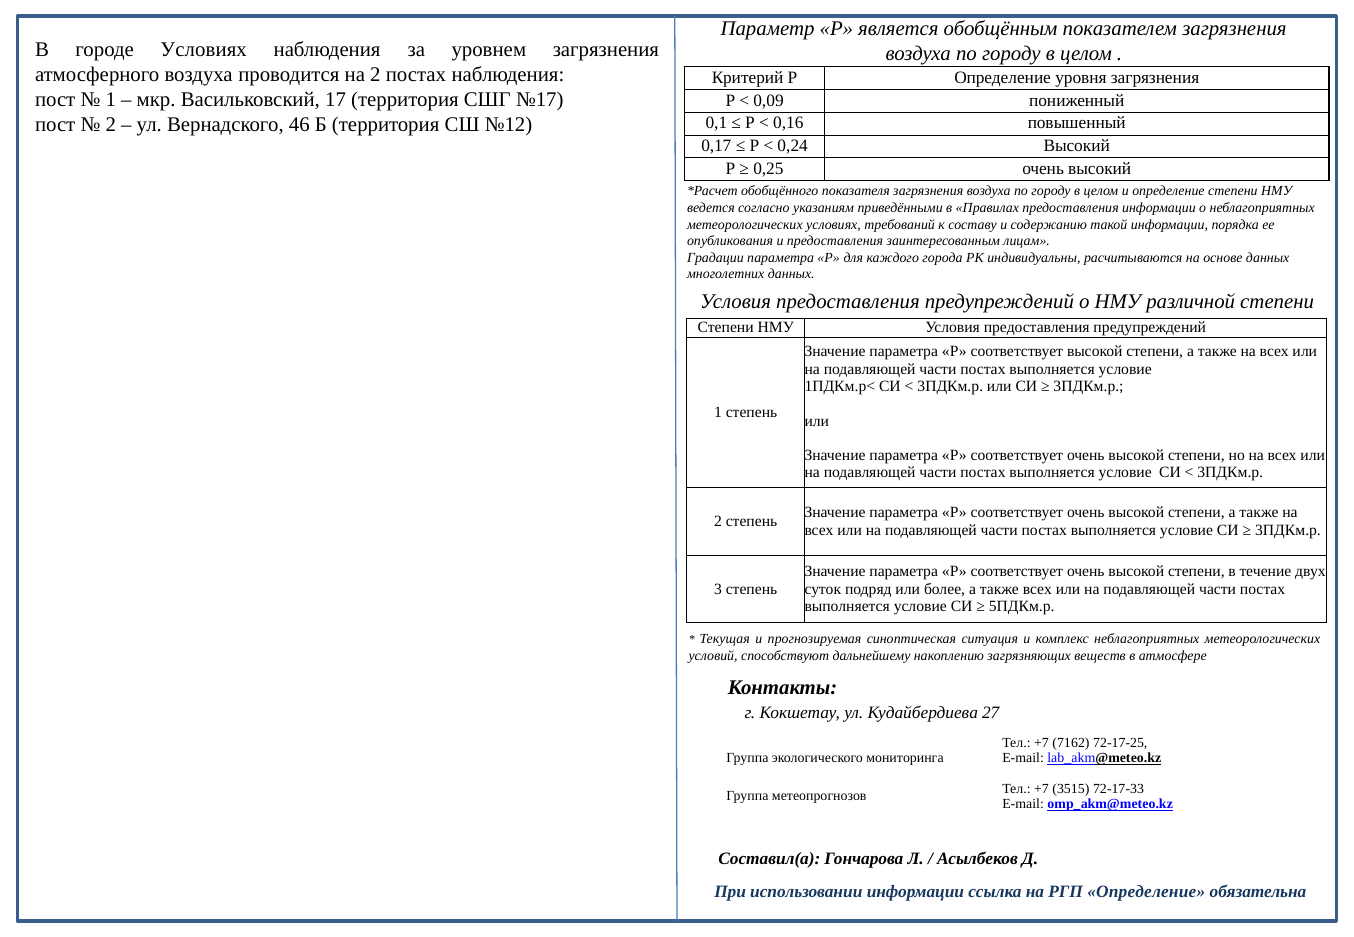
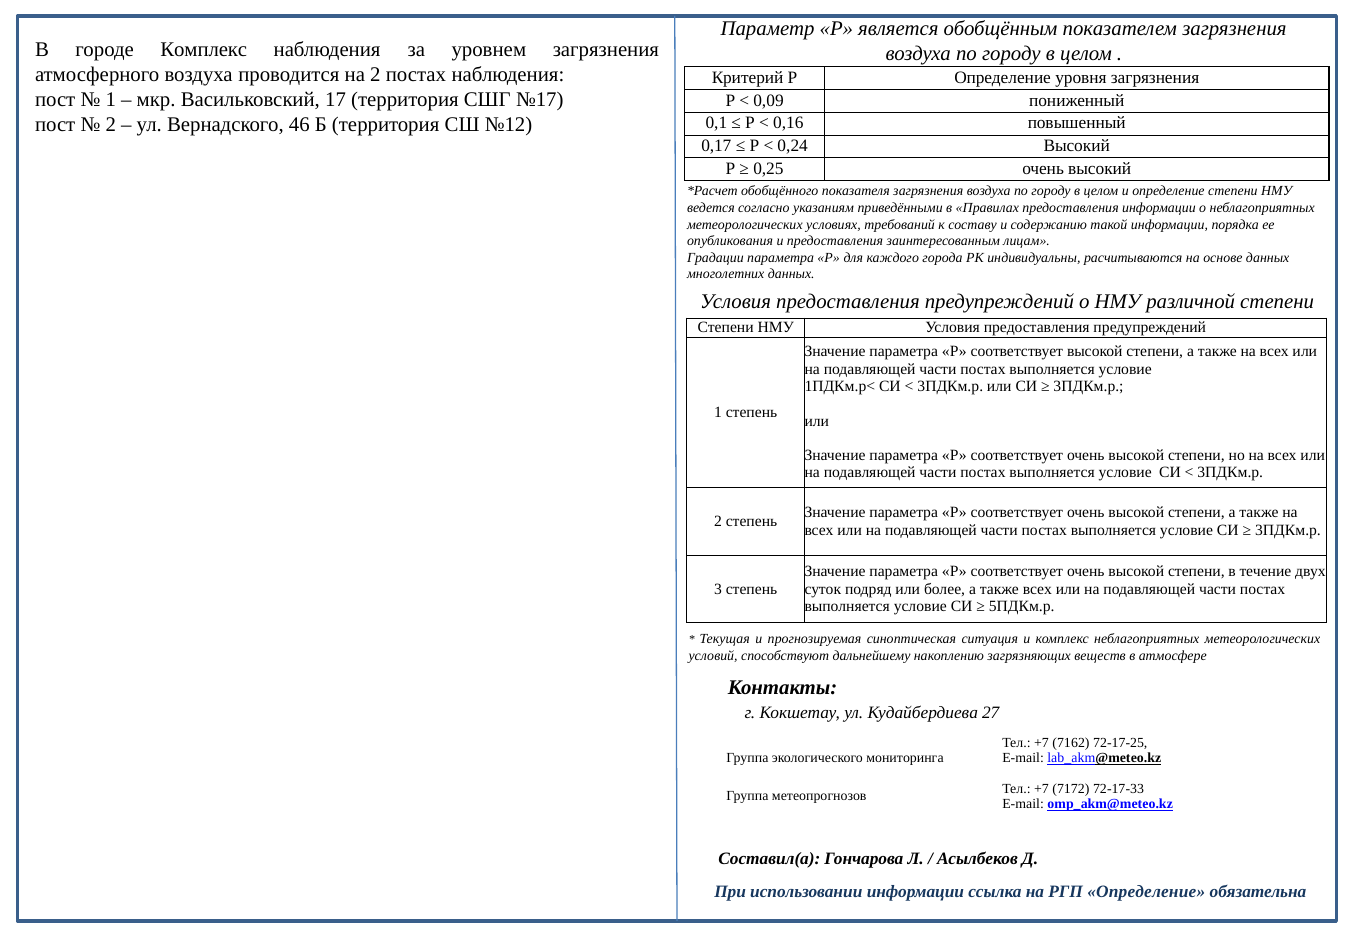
городе Условиях: Условиях -> Комплекс
3515: 3515 -> 7172
